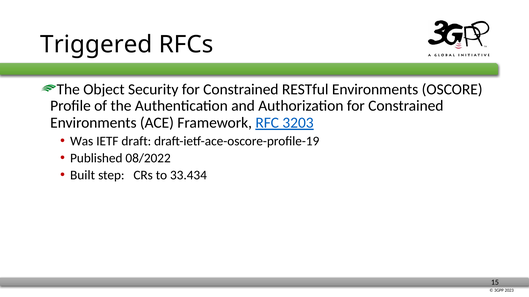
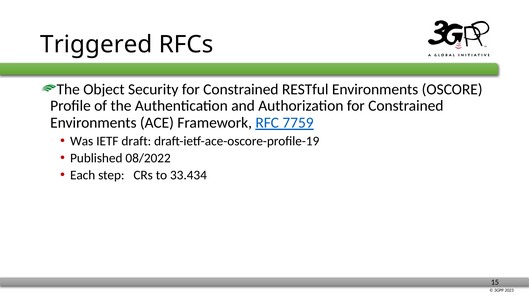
3203: 3203 -> 7759
Built: Built -> Each
